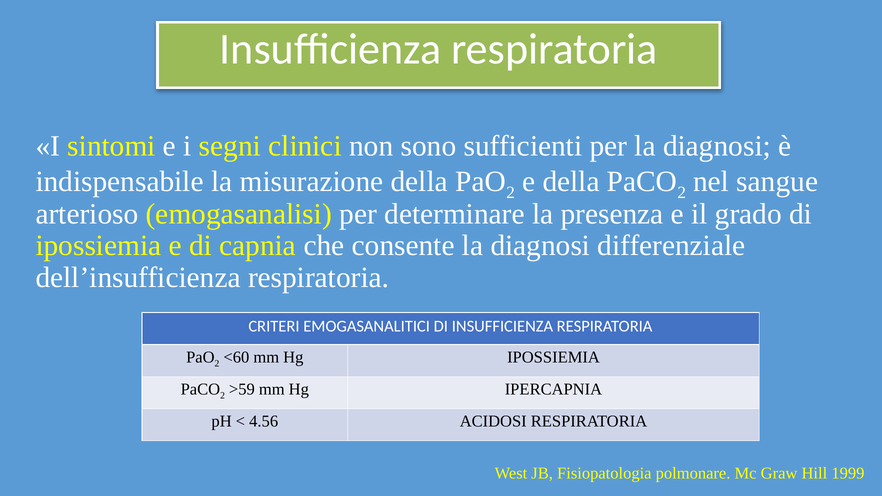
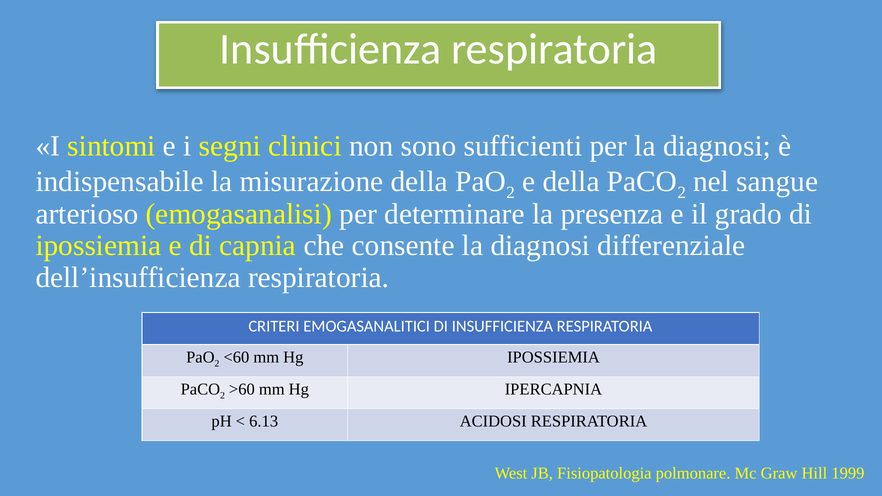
>59: >59 -> >60
4.56: 4.56 -> 6.13
